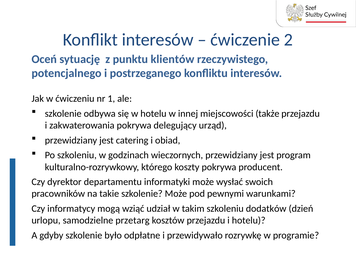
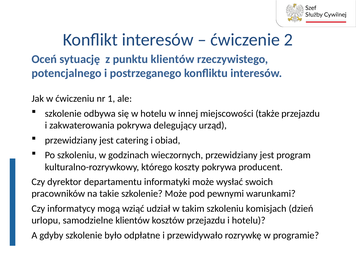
dodatków: dodatków -> komisjach
samodzielne przetarg: przetarg -> klientów
